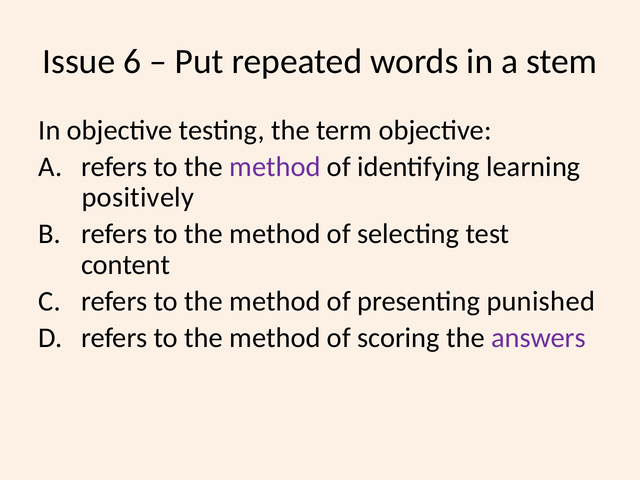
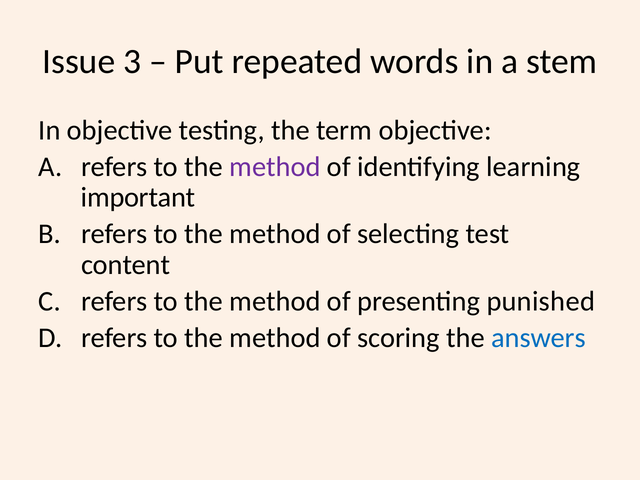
6: 6 -> 3
positively: positively -> important
answers colour: purple -> blue
